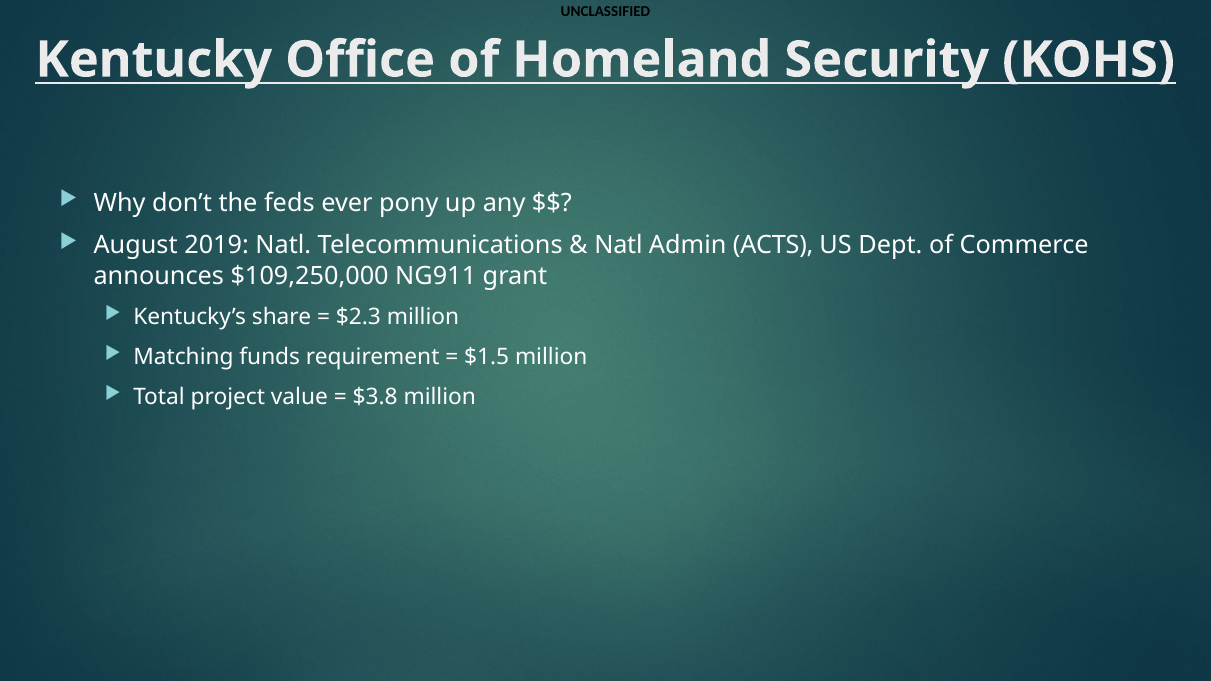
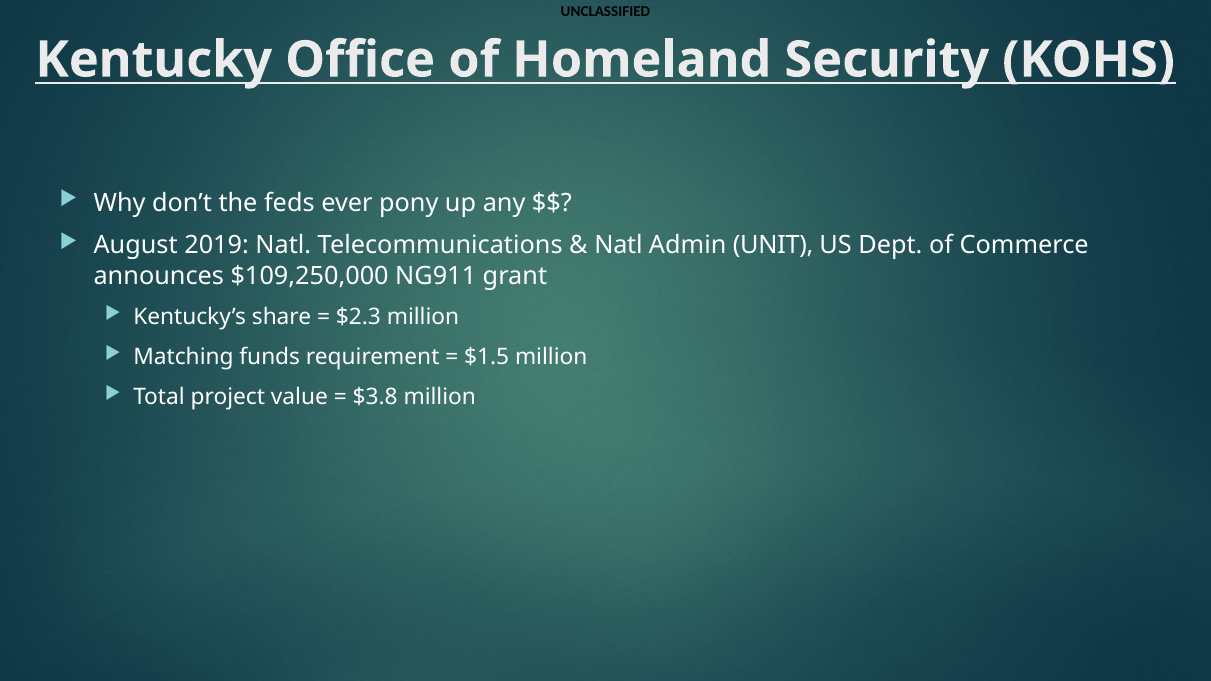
ACTS: ACTS -> UNIT
